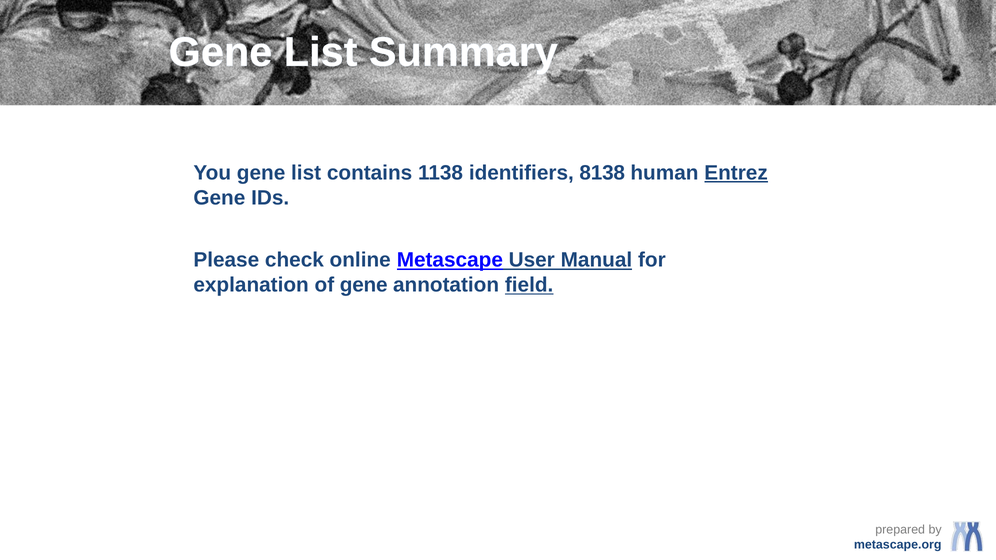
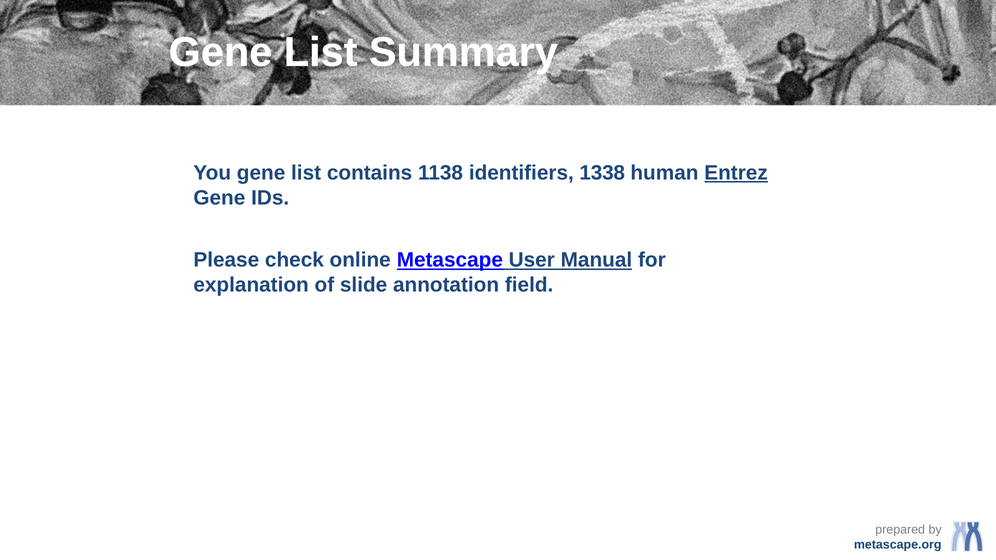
8138: 8138 -> 1338
of gene: gene -> slide
field underline: present -> none
